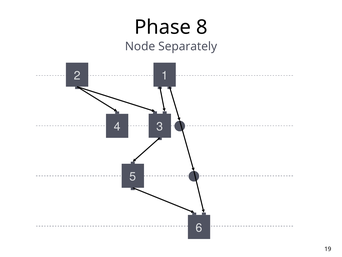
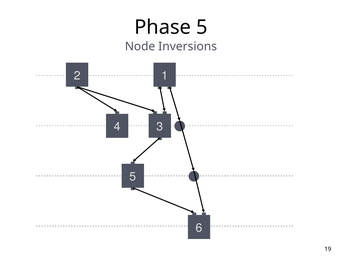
Phase 8: 8 -> 5
Separately: Separately -> Inversions
